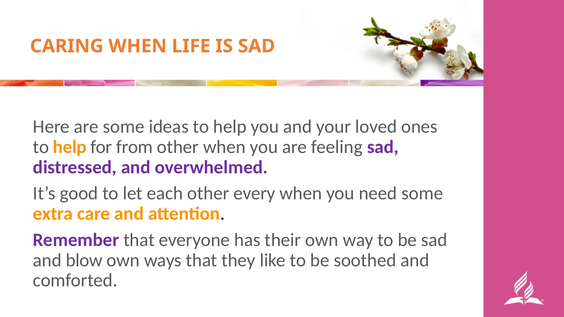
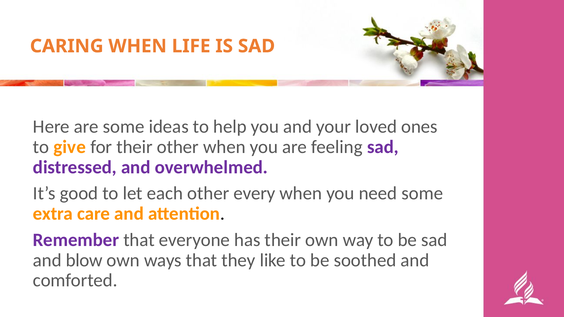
help at (70, 147): help -> give
for from: from -> their
